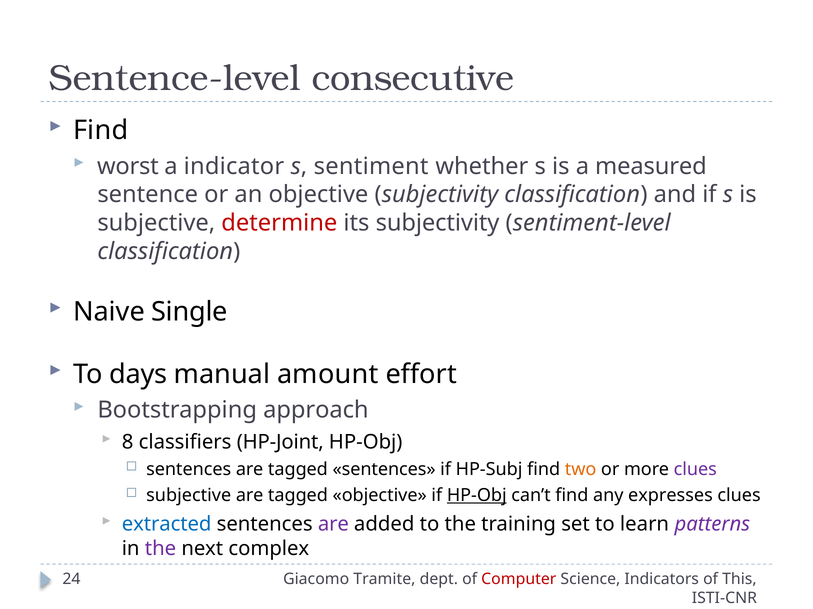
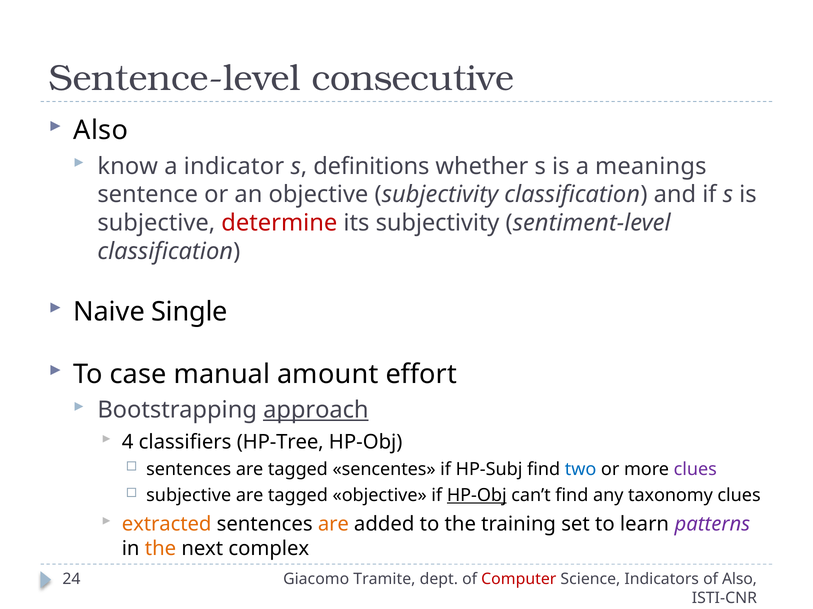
Find at (101, 131): Find -> Also
worst: worst -> know
sentiment: sentiment -> definitions
measured: measured -> meanings
days: days -> case
approach underline: none -> present
8: 8 -> 4
HP-Joint: HP-Joint -> HP-Tree
tagged sentences: sentences -> sencentes
two colour: orange -> blue
expresses: expresses -> taxonomy
extracted colour: blue -> orange
are at (333, 525) colour: purple -> orange
the at (161, 549) colour: purple -> orange
of This: This -> Also
